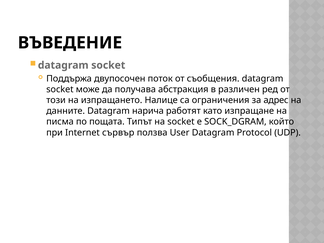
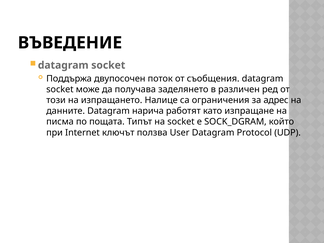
абстракция: абстракция -> заделянето
сървър: сървър -> ключът
